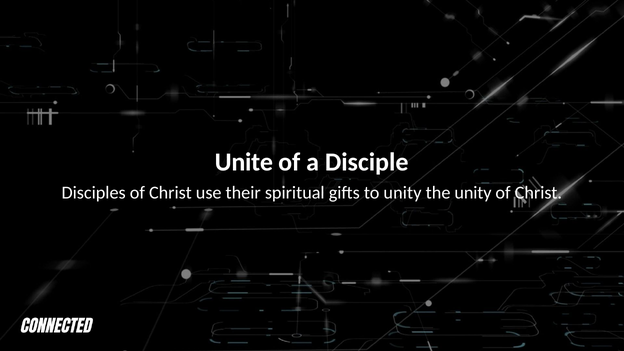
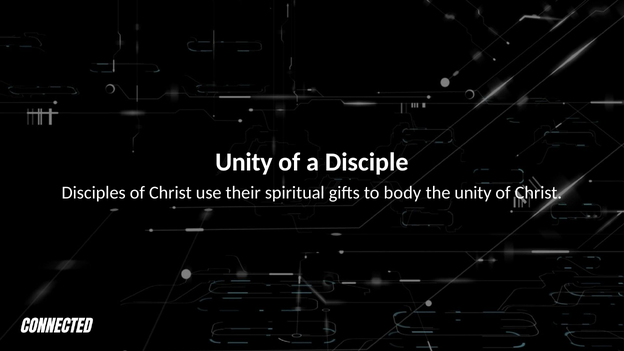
Unite at (244, 162): Unite -> Unity
to unity: unity -> body
